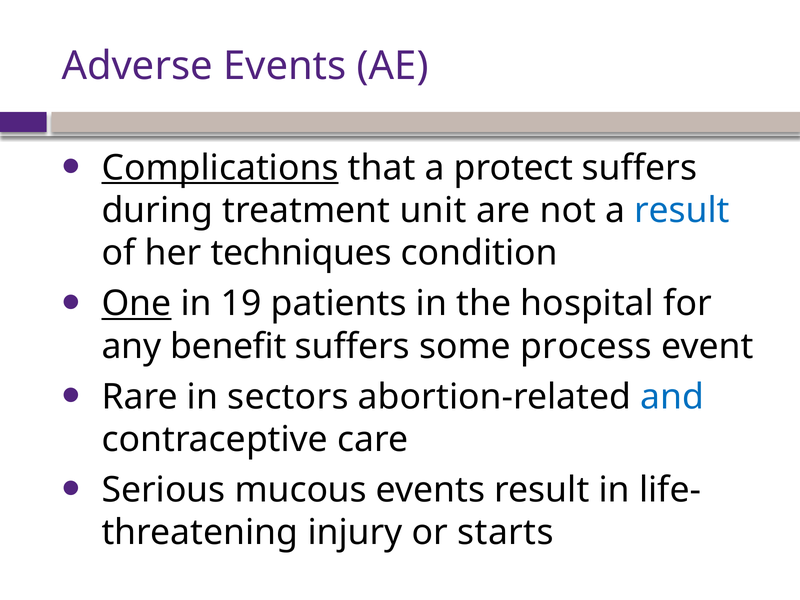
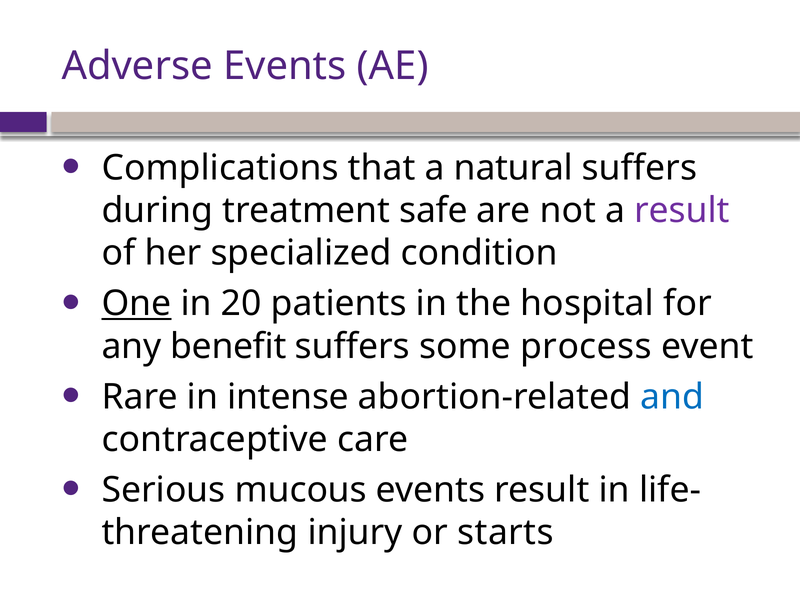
Complications underline: present -> none
protect: protect -> natural
unit: unit -> safe
result at (682, 211) colour: blue -> purple
techniques: techniques -> specialized
19: 19 -> 20
sectors: sectors -> intense
